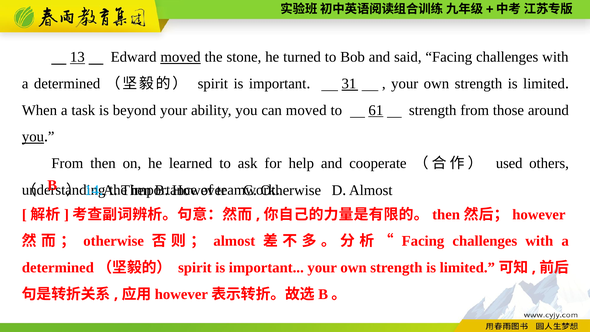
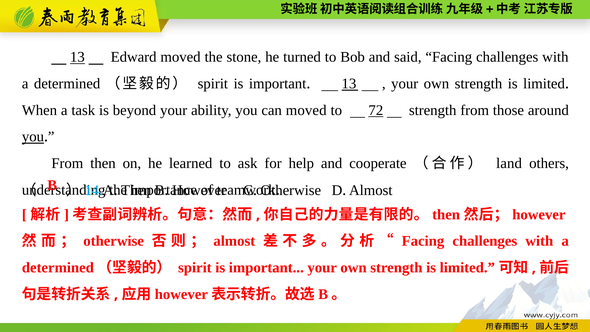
moved at (181, 57) underline: present -> none
31 at (349, 84): 31 -> 13
61: 61 -> 72
used: used -> land
